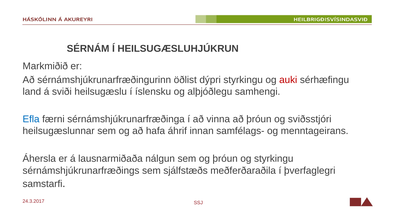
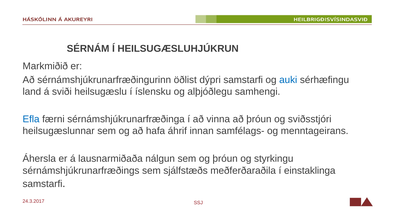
dýpri styrkingu: styrkingu -> samstarfi
auki colour: red -> blue
þverfaglegri: þverfaglegri -> einstaklinga
